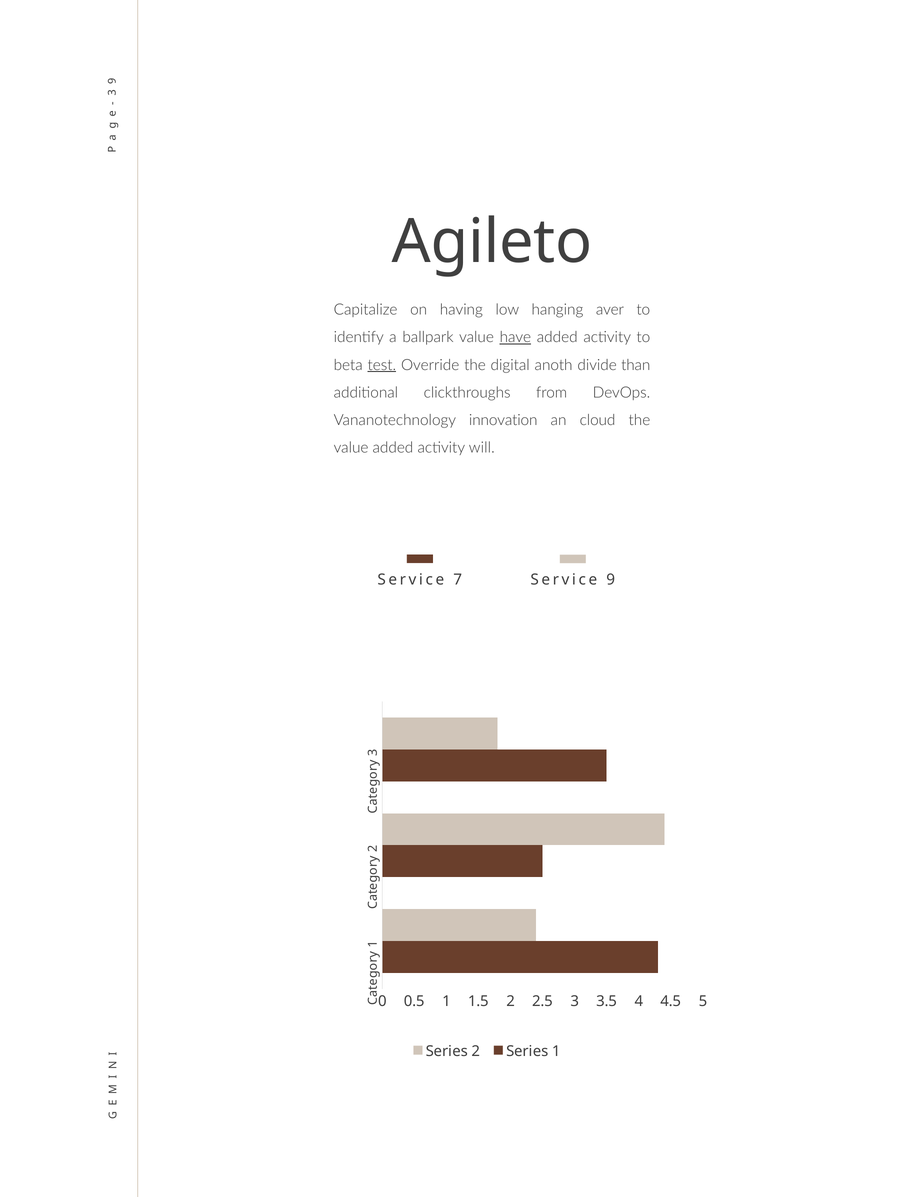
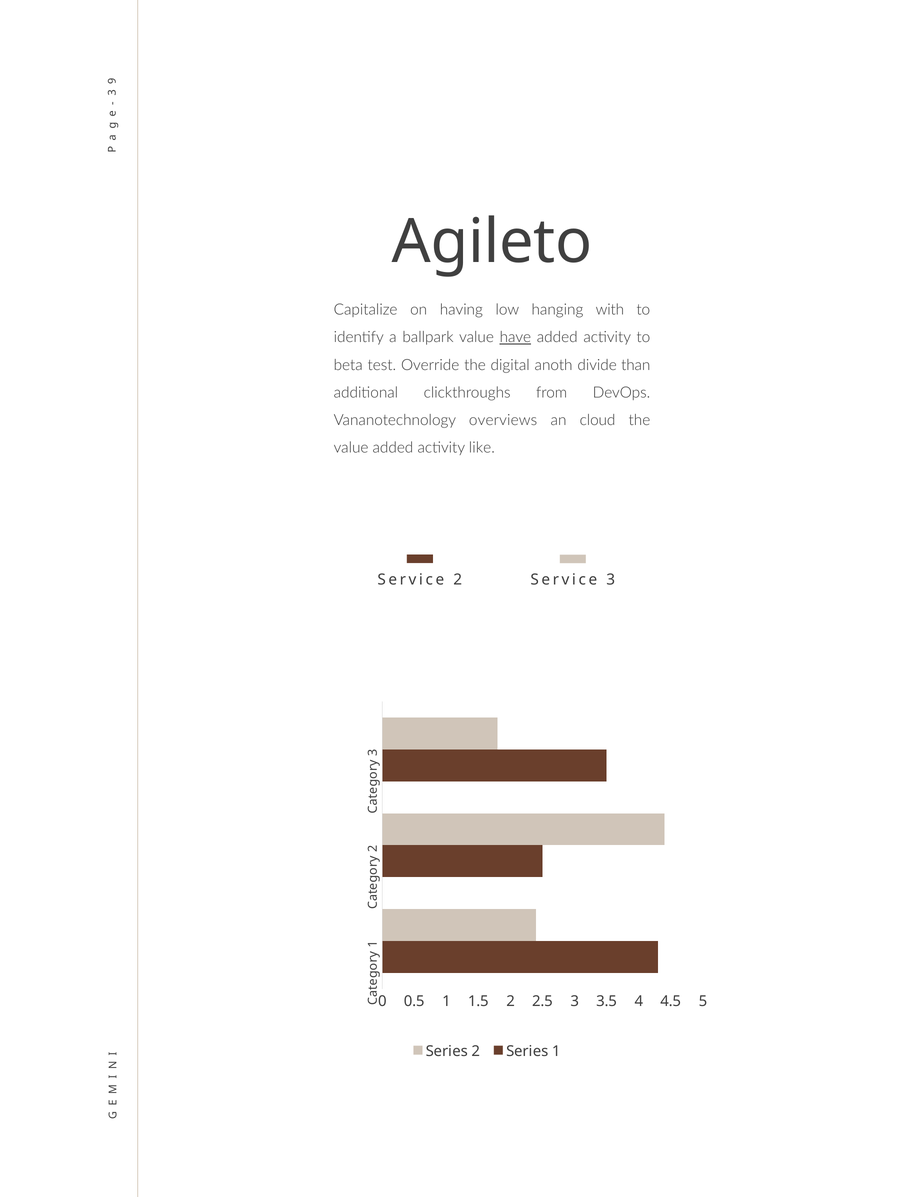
aver: aver -> with
test underline: present -> none
innovation: innovation -> overviews
will: will -> like
Service 7: 7 -> 2
Service 9: 9 -> 3
